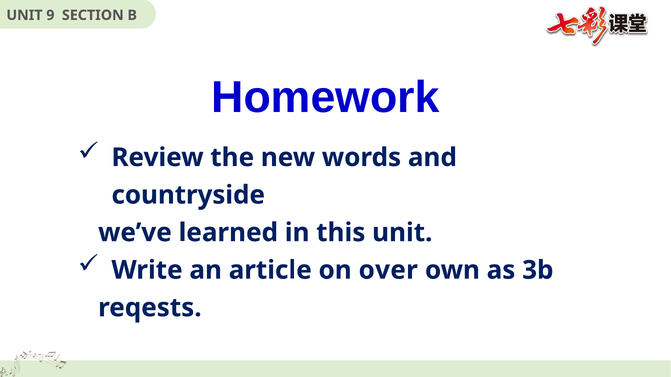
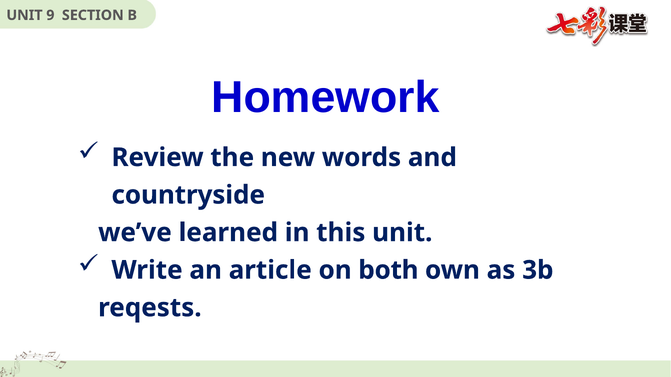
over: over -> both
